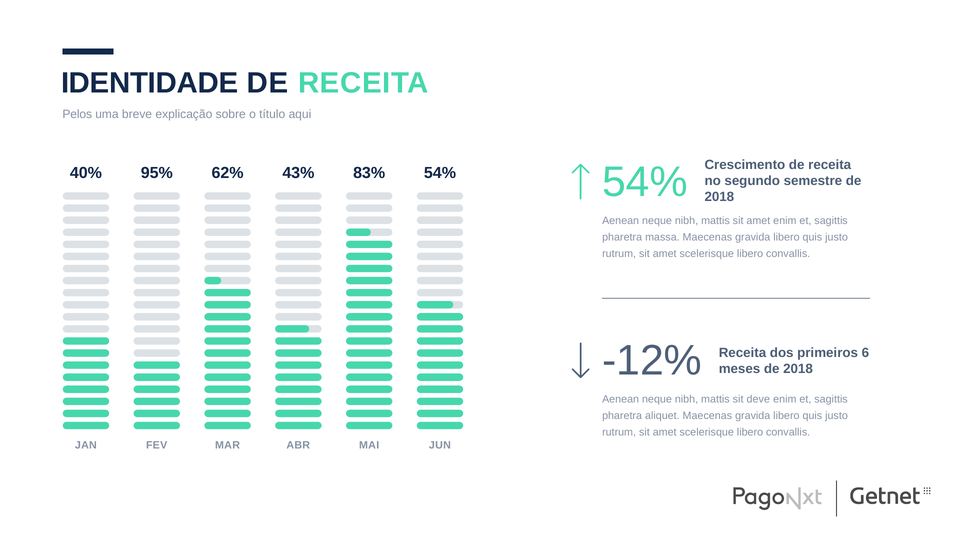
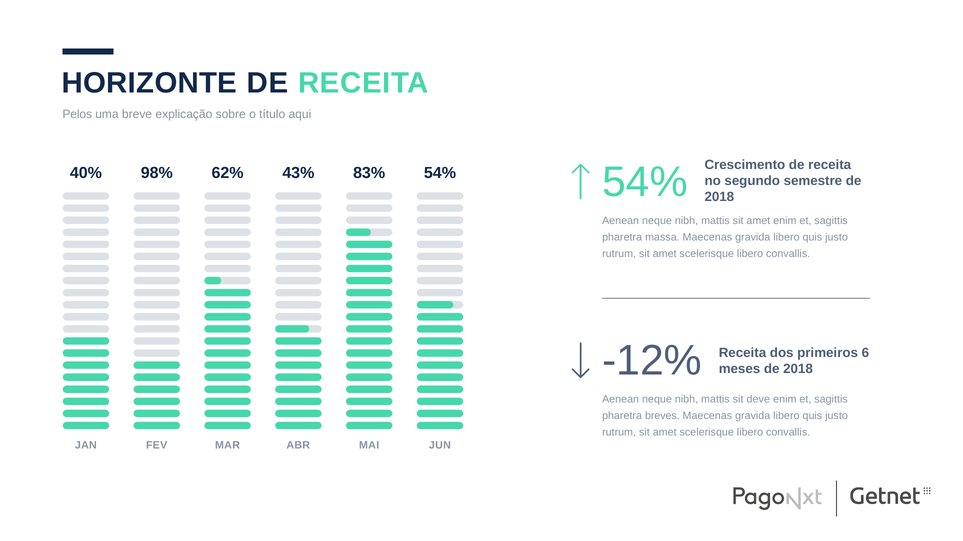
IDENTIDADE: IDENTIDADE -> HORIZONTE
95%: 95% -> 98%
aliquet: aliquet -> breves
